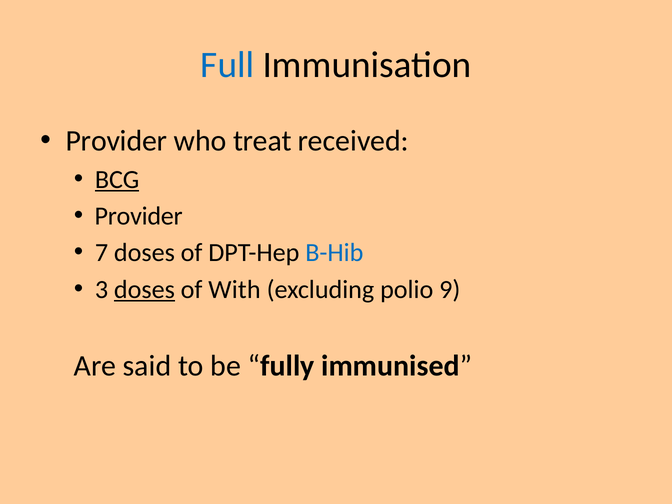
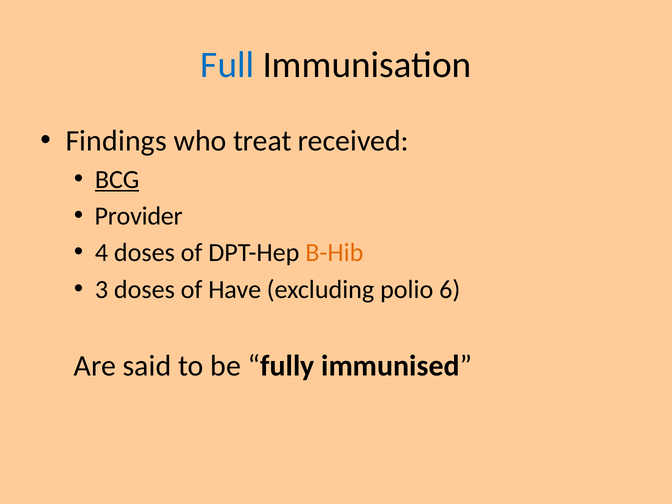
Provider at (116, 141): Provider -> Findings
7: 7 -> 4
B-Hib colour: blue -> orange
doses at (144, 289) underline: present -> none
With: With -> Have
9: 9 -> 6
